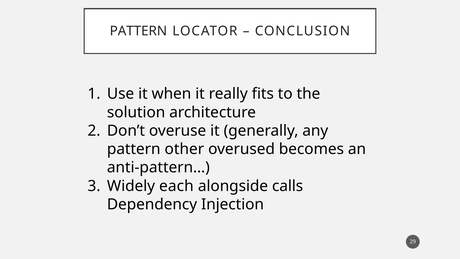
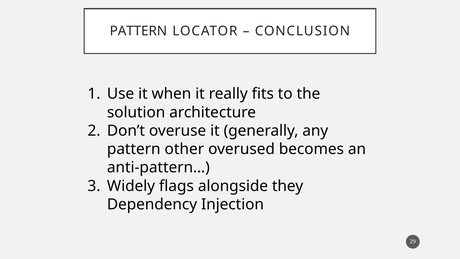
each: each -> flags
calls: calls -> they
